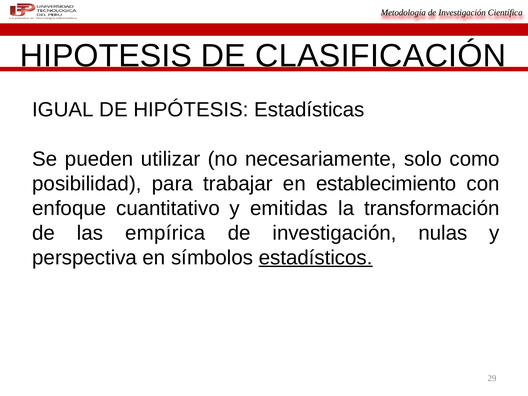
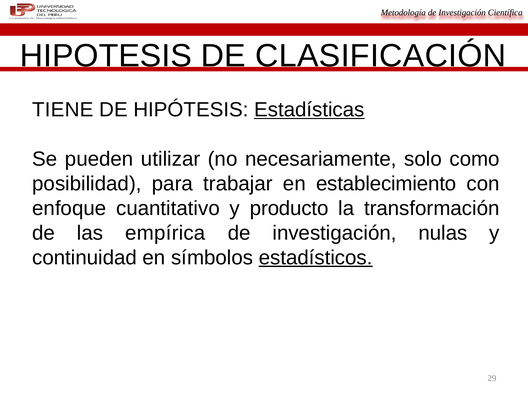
IGUAL: IGUAL -> TIENE
Estadísticas underline: none -> present
emitidas: emitidas -> producto
perspectiva: perspectiva -> continuidad
